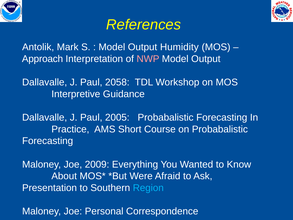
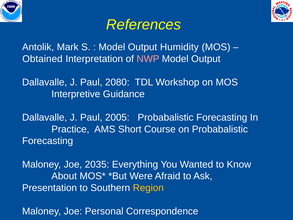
Approach: Approach -> Obtained
2058: 2058 -> 2080
2009: 2009 -> 2035
Region colour: light blue -> yellow
